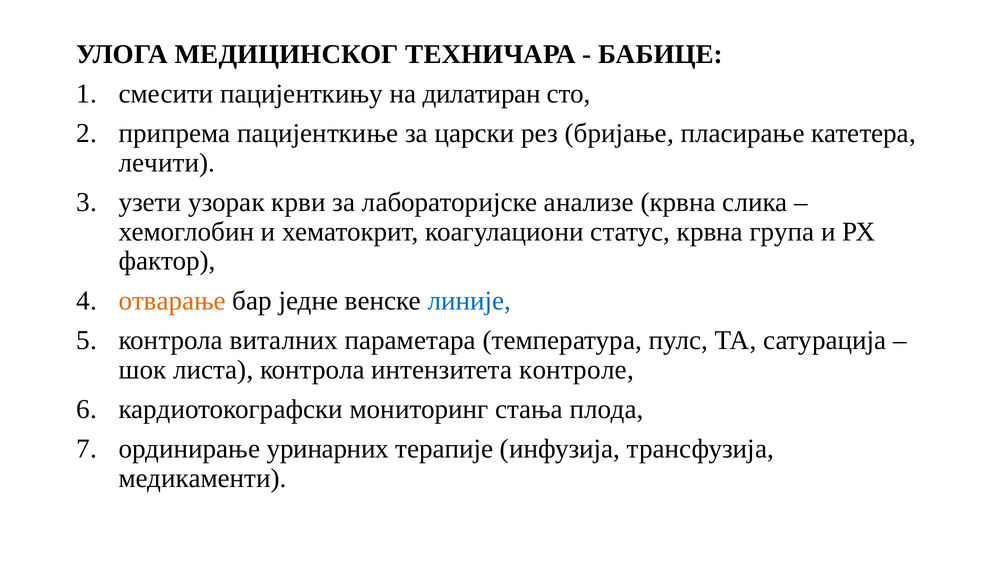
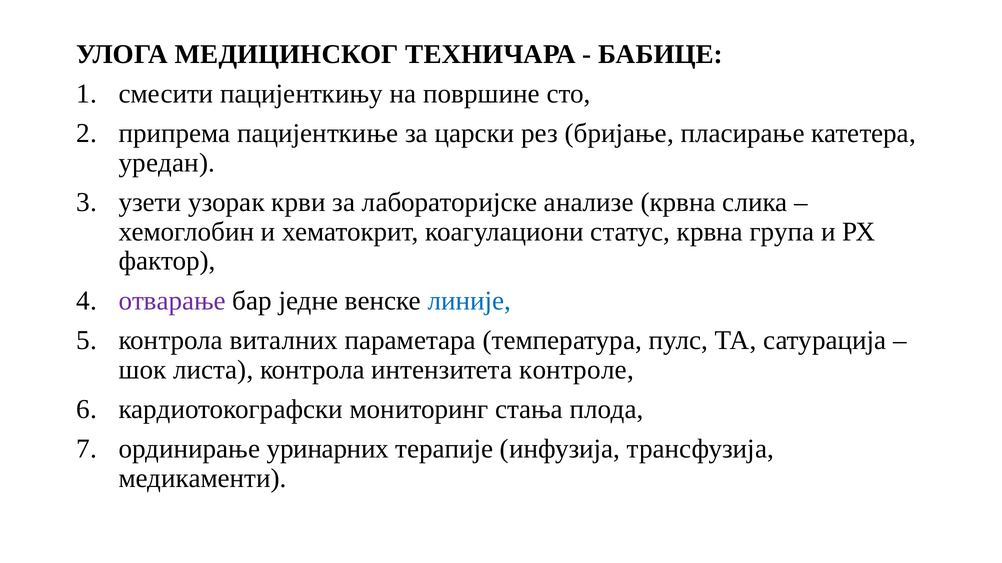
дилатиран: дилатиран -> површине
лечити: лечити -> уредан
отварање colour: orange -> purple
